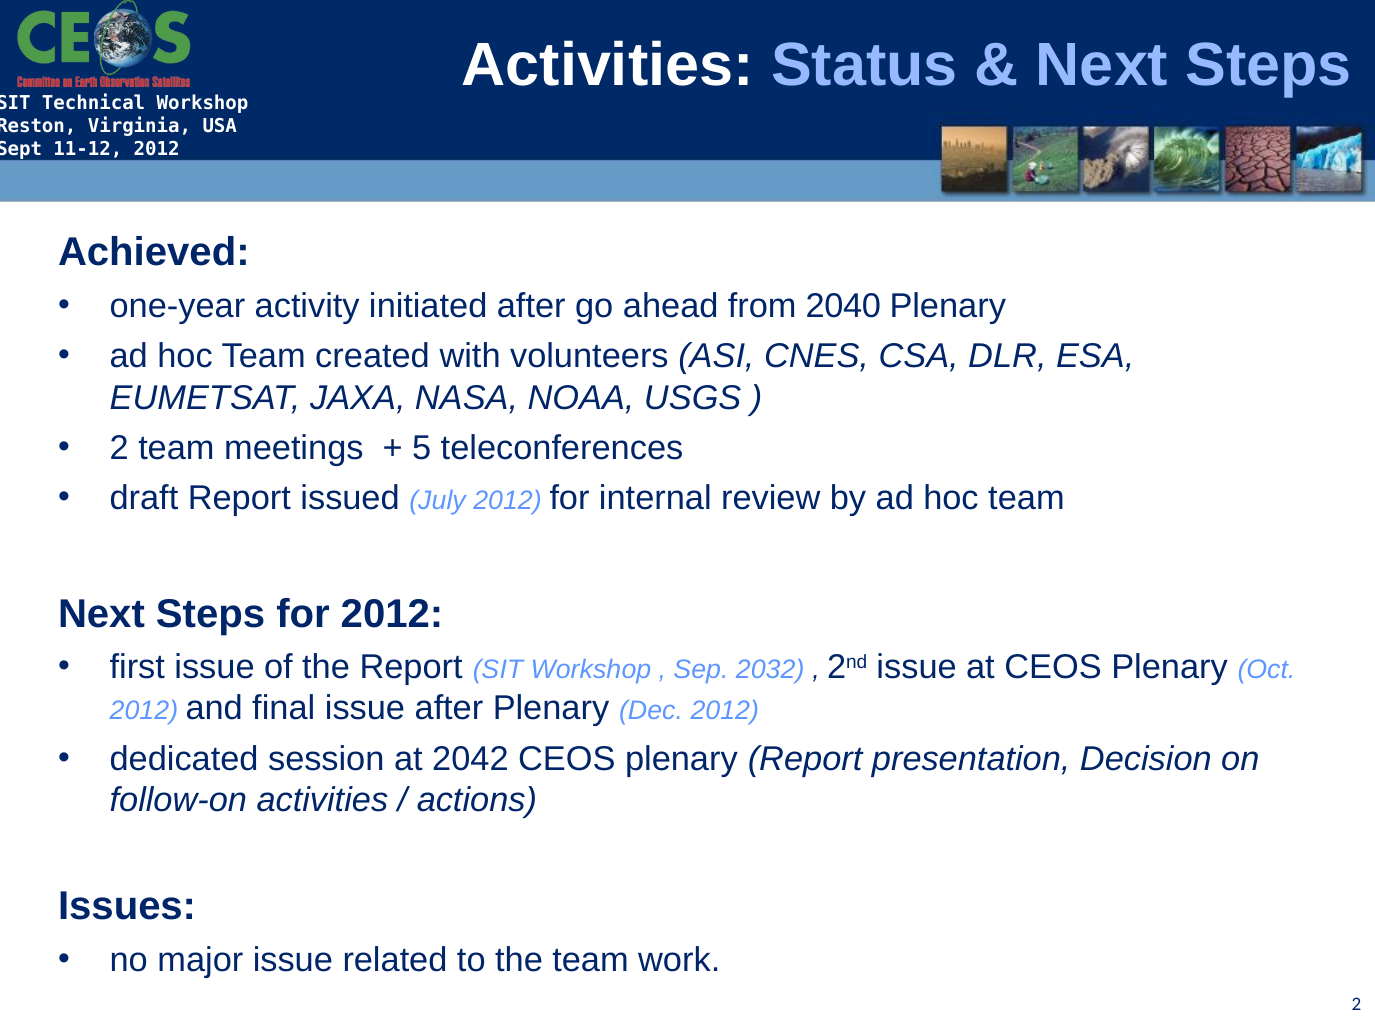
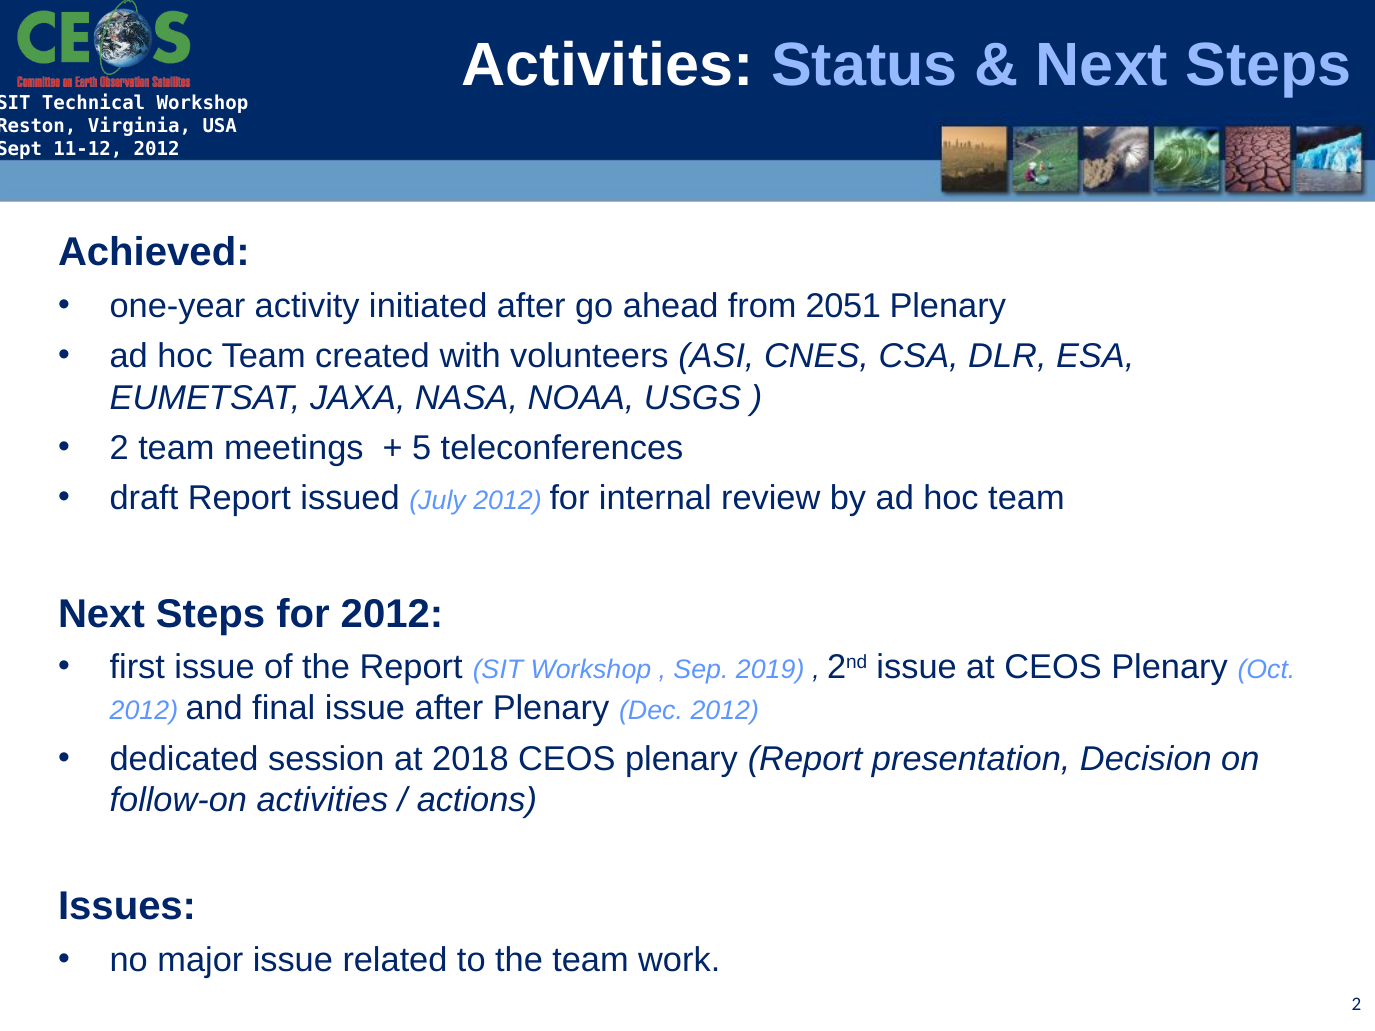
2040: 2040 -> 2051
2032: 2032 -> 2019
2042: 2042 -> 2018
